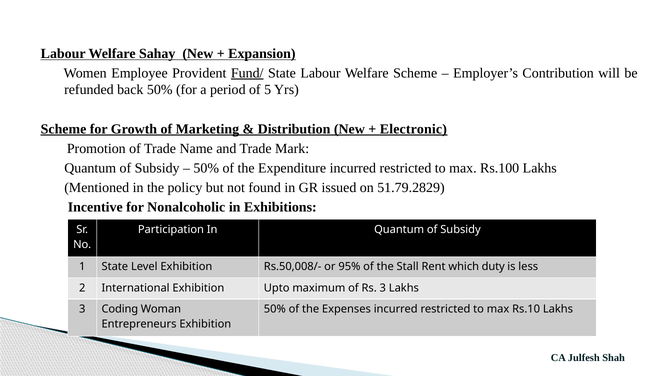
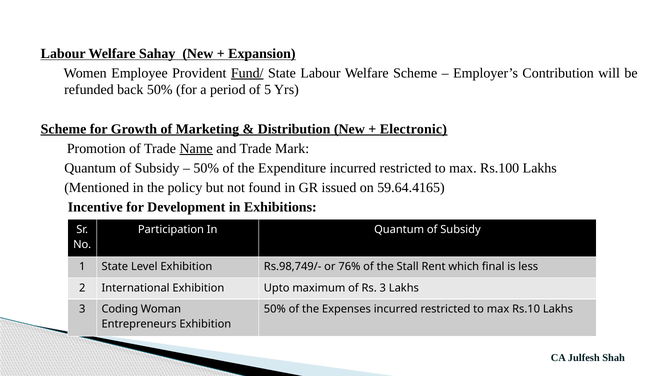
Name underline: none -> present
51.79.2829: 51.79.2829 -> 59.64.4165
Nonalcoholic: Nonalcoholic -> Development
Rs.50,008/-: Rs.50,008/- -> Rs.98,749/-
95%: 95% -> 76%
duty: duty -> final
